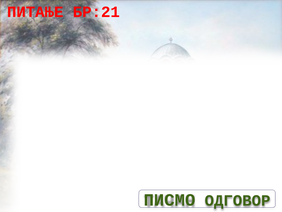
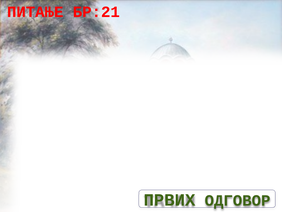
ПИСМО: ПИСМО -> ПРВИХ
